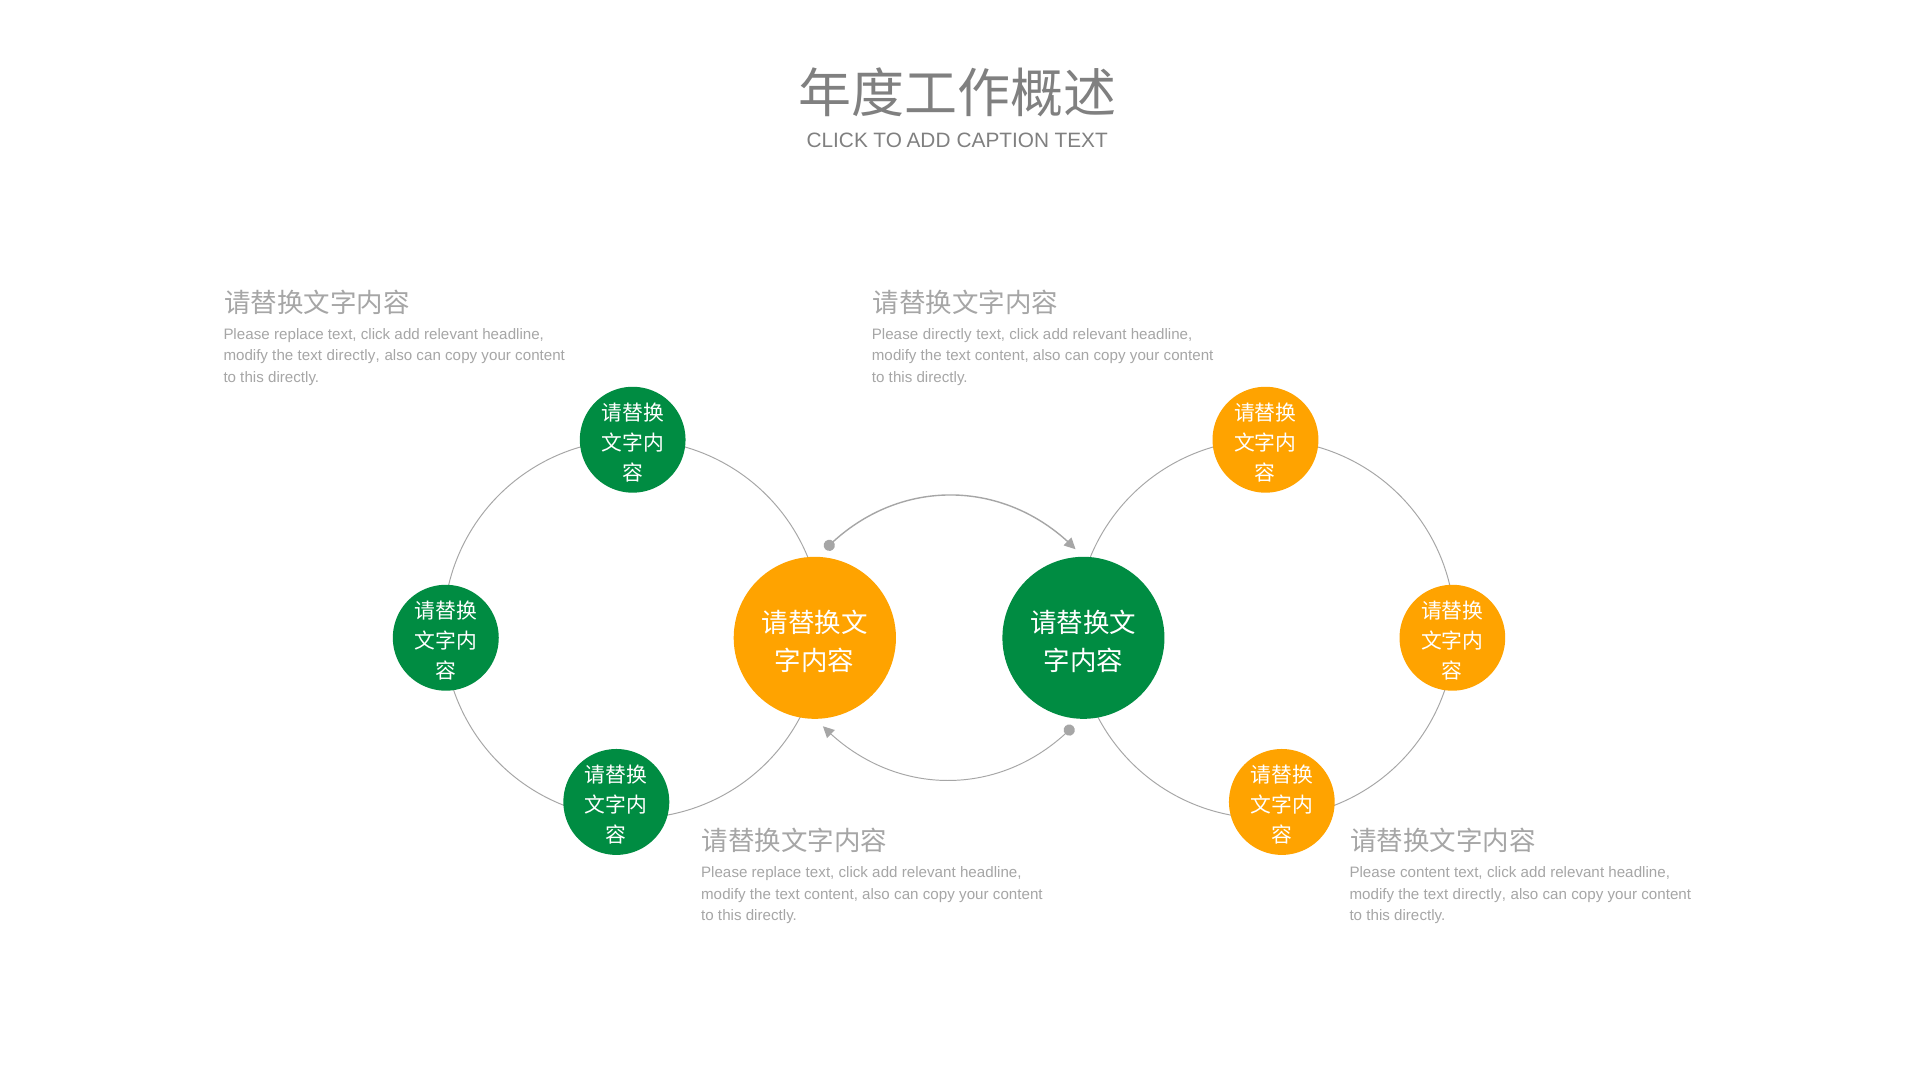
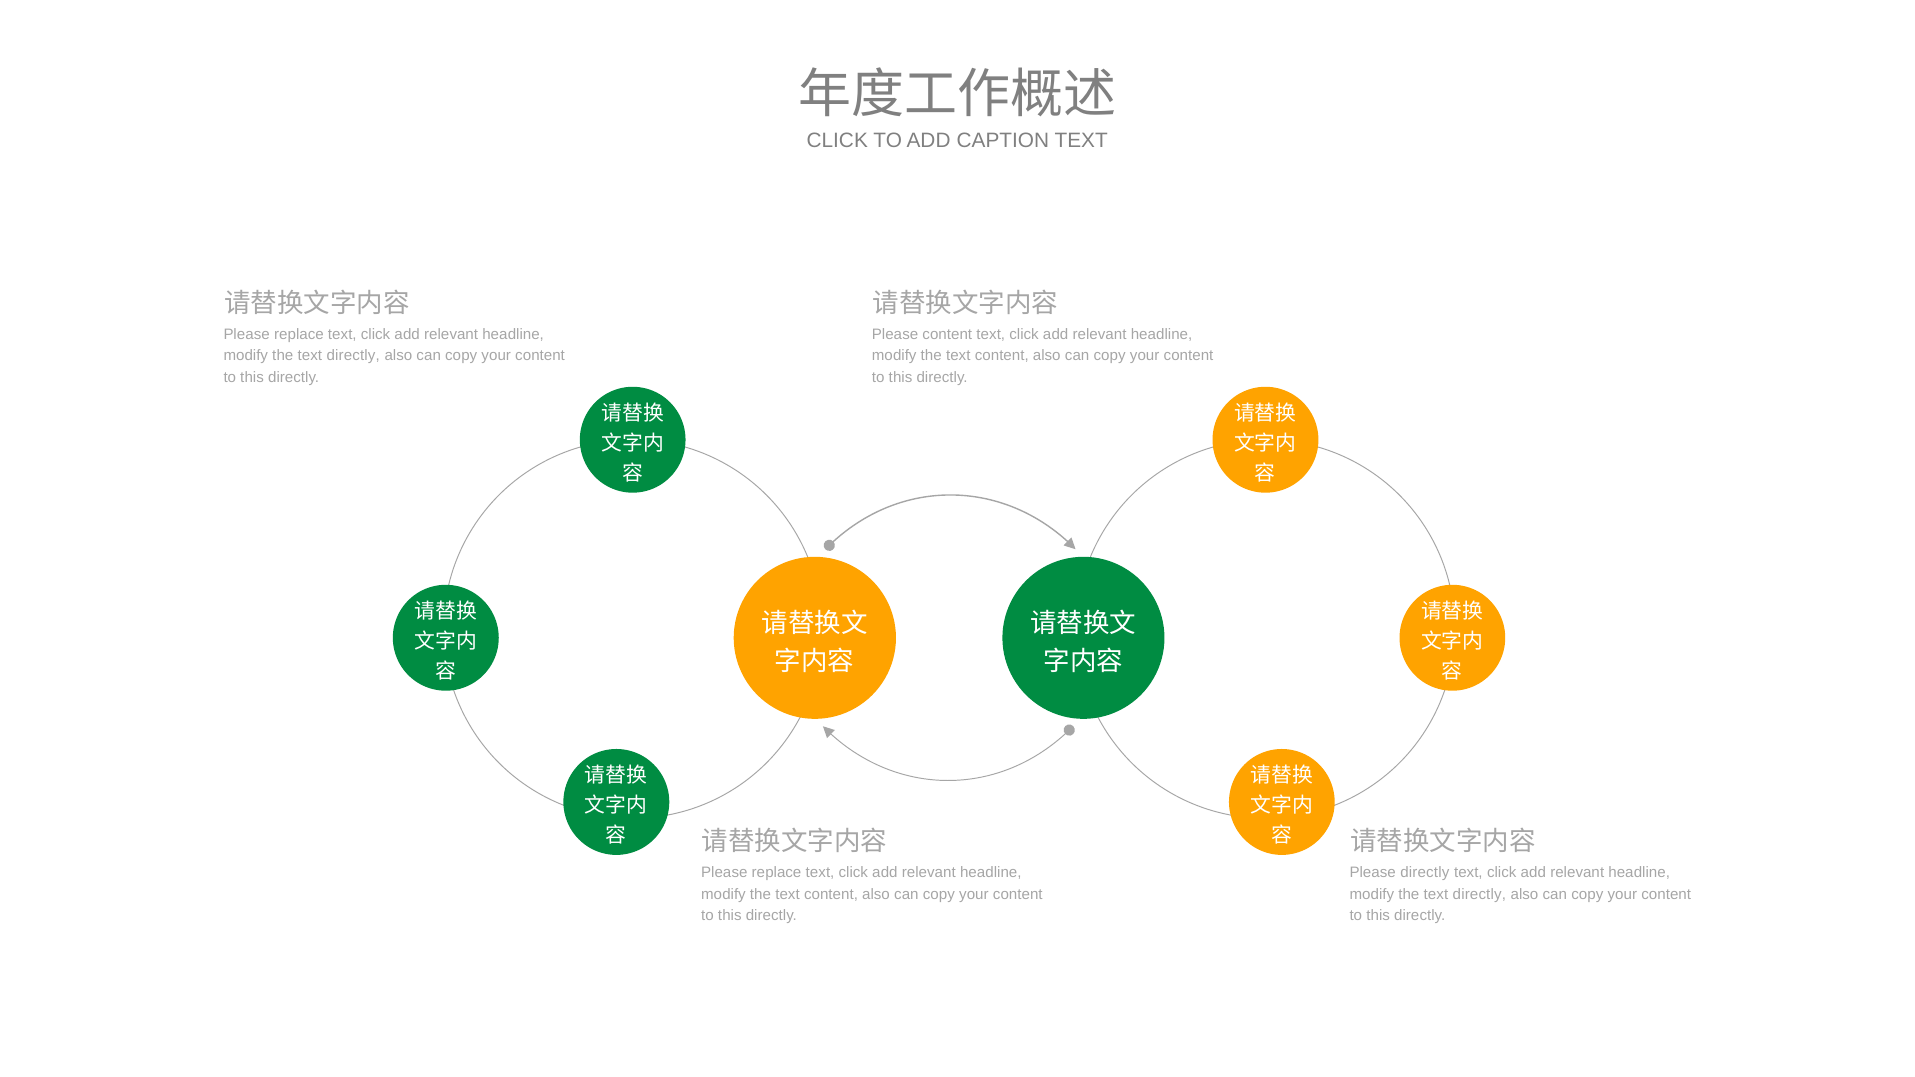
Please directly: directly -> content
Please content: content -> directly
